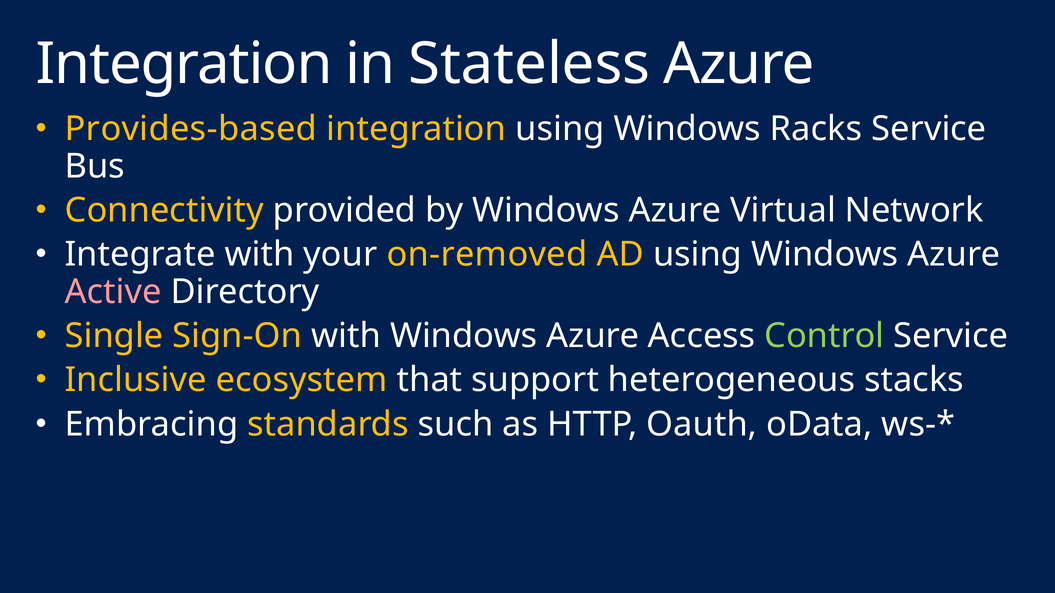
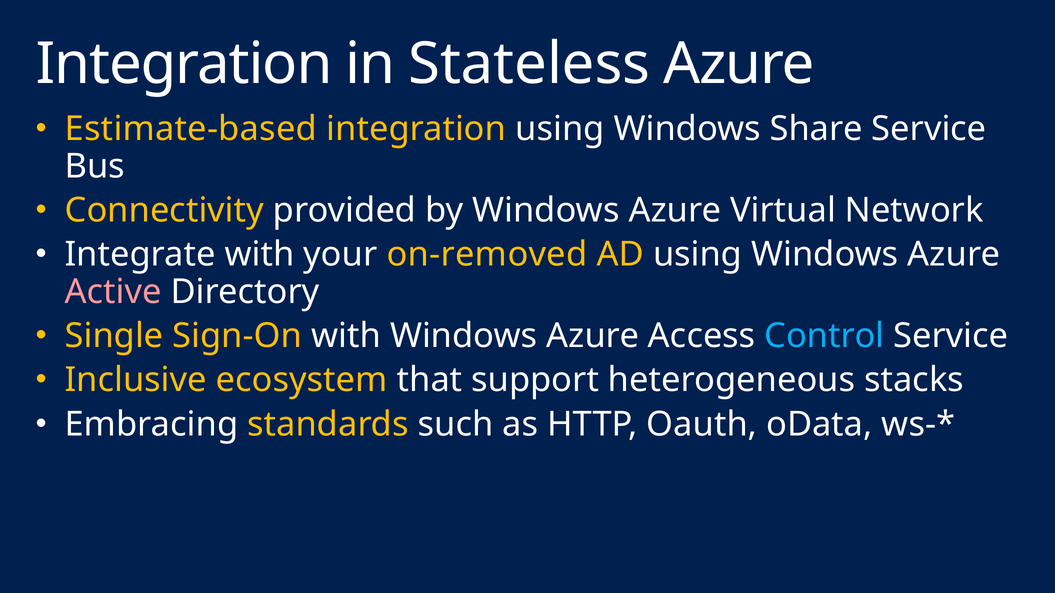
Provides-based: Provides-based -> Estimate-based
Racks: Racks -> Share
Control colour: light green -> light blue
